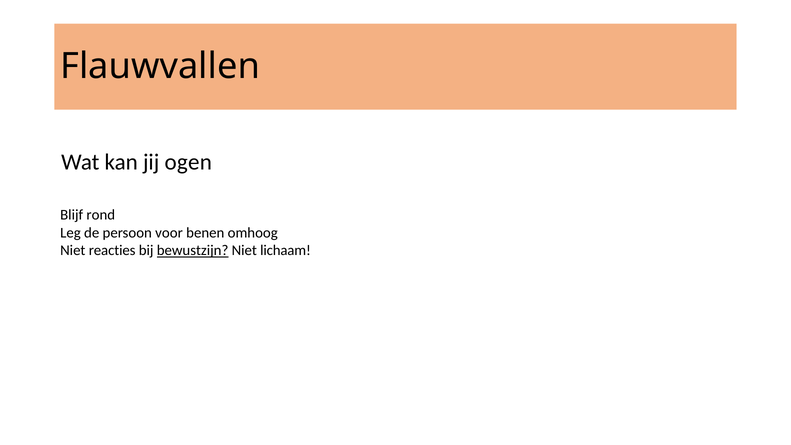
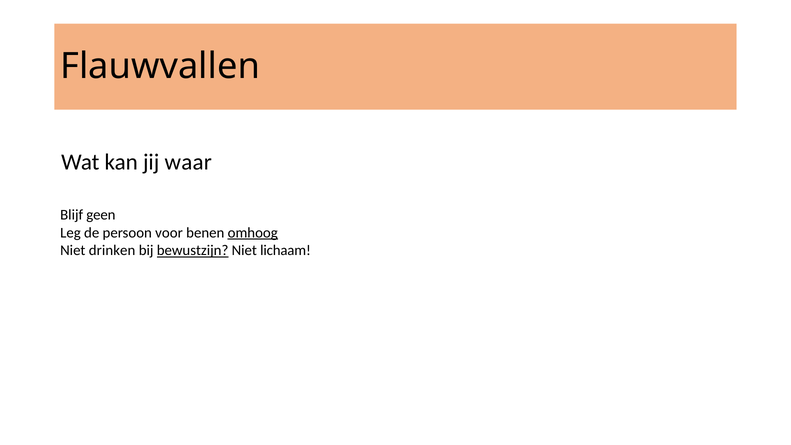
ogen: ogen -> waar
rond: rond -> geen
omhoog underline: none -> present
reacties: reacties -> drinken
